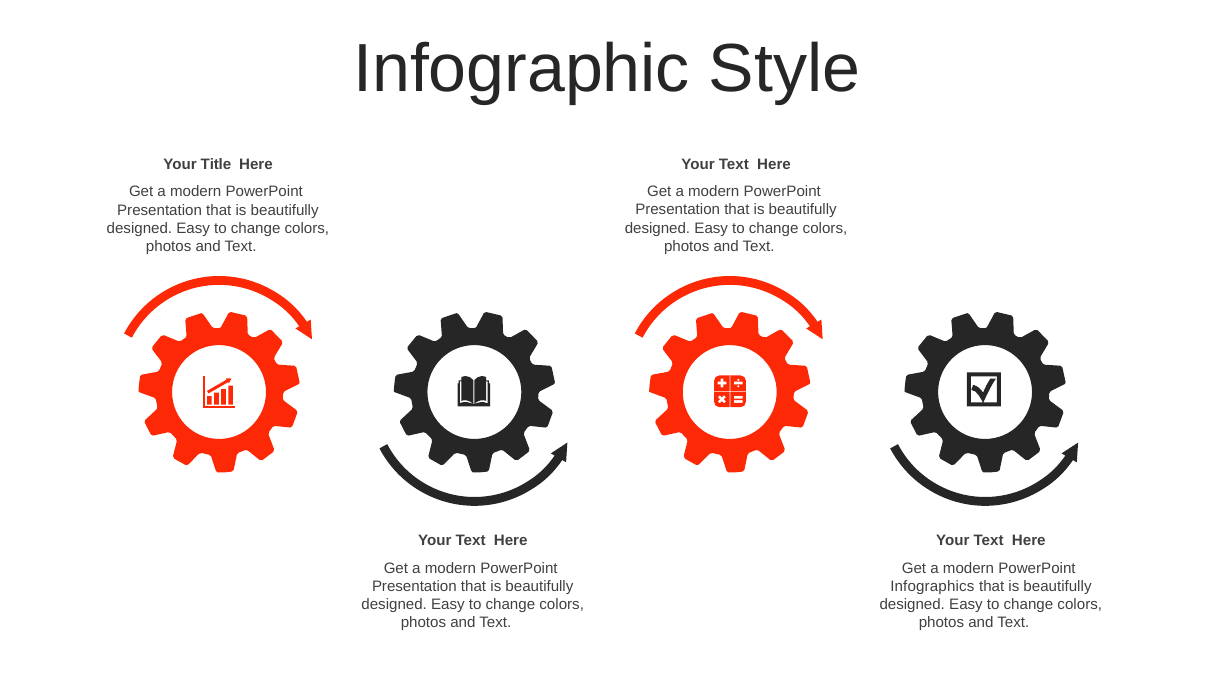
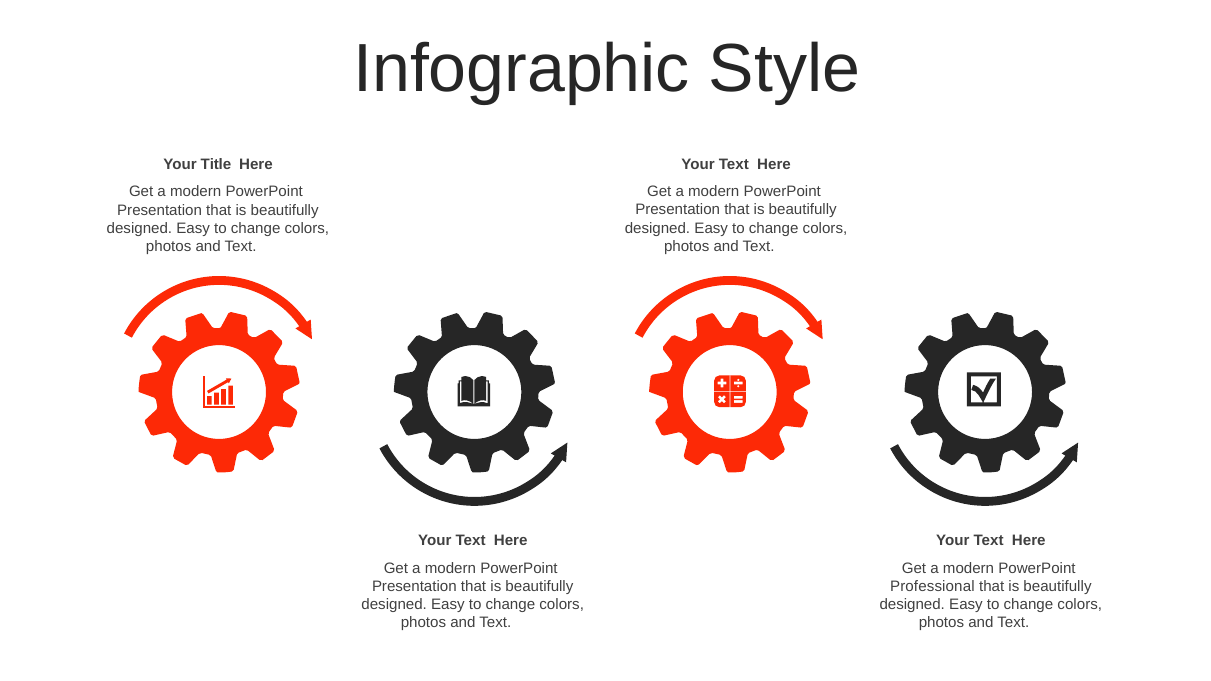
Infographics: Infographics -> Professional
